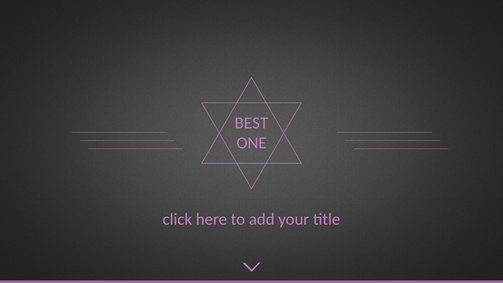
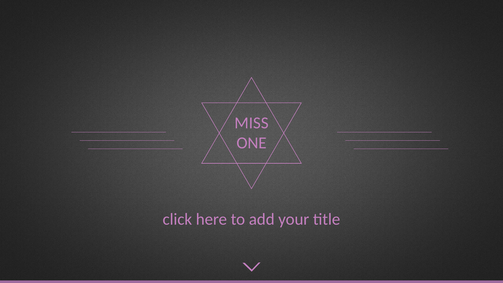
BEST: BEST -> MISS
